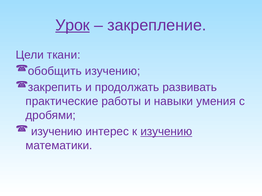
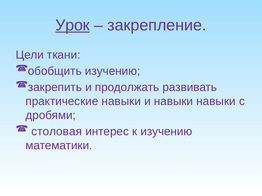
практические работы: работы -> навыки
навыки умения: умения -> навыки
изучению at (57, 132): изучению -> столовая
изучению at (166, 132) underline: present -> none
